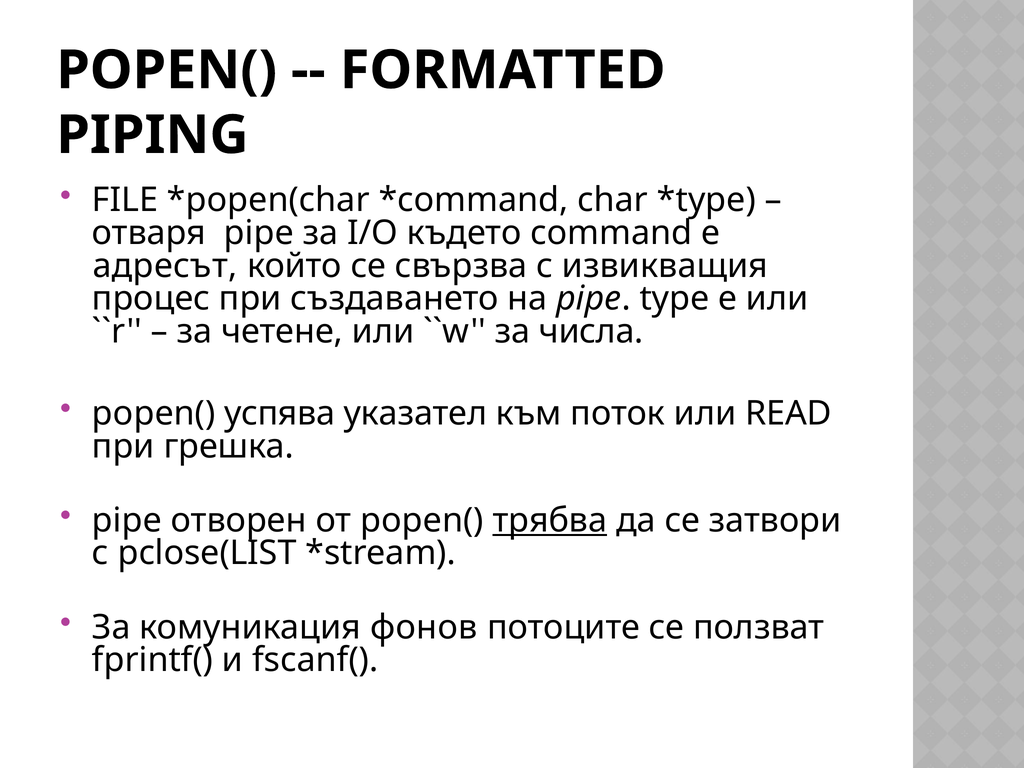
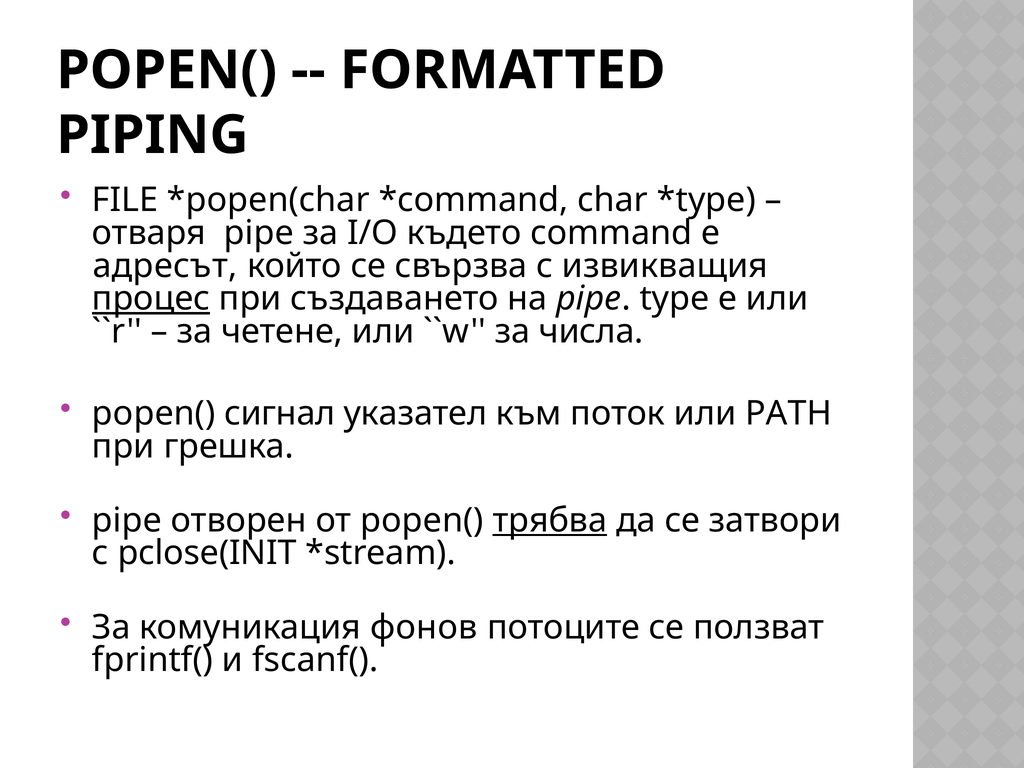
процес underline: none -> present
успява: успява -> сигнал
READ: READ -> PATH
pclose(LIST: pclose(LIST -> pclose(INIT
